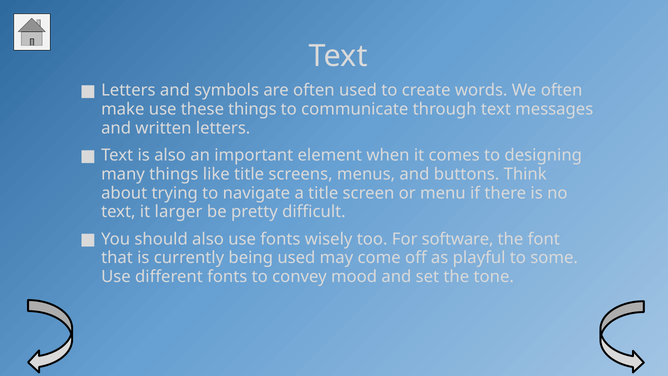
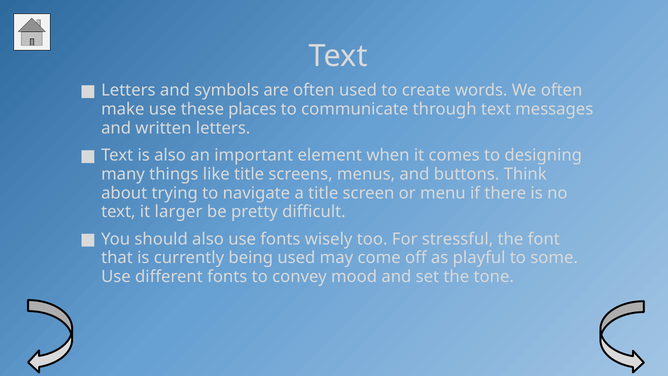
these things: things -> places
software: software -> stressful
